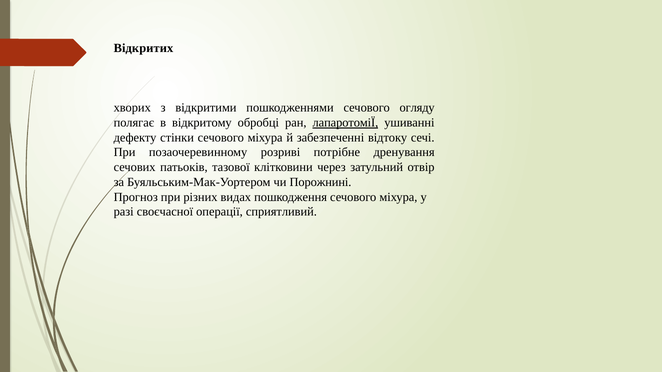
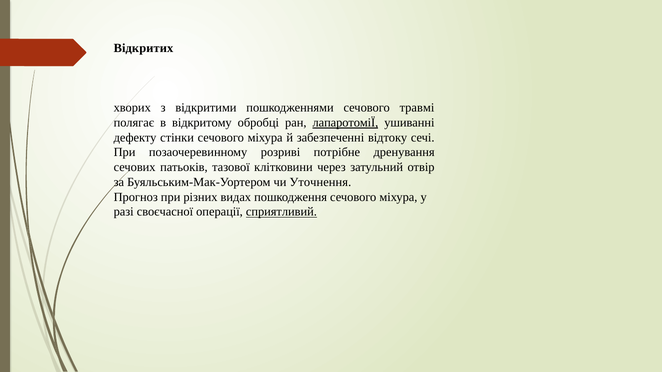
огляду: огляду -> травмі
Порожнині: Порожнині -> Уточнення
сприятливий underline: none -> present
